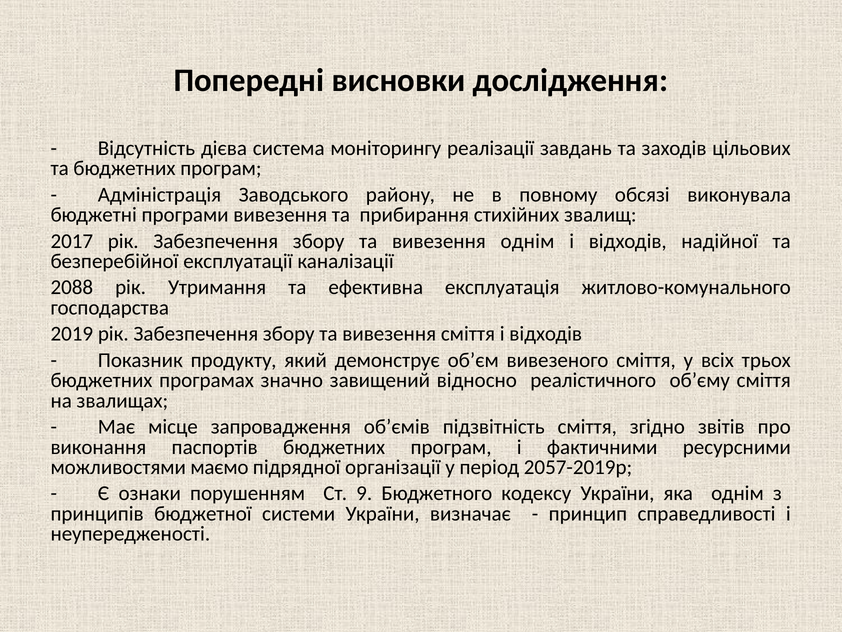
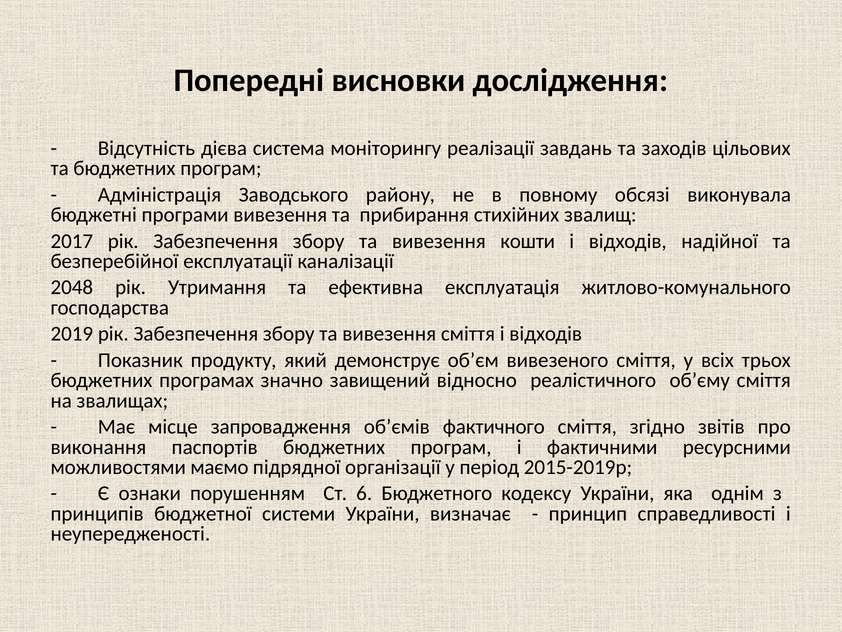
вивезення однім: однім -> кошти
2088: 2088 -> 2048
підзвітність: підзвітність -> фактичного
2057-2019р: 2057-2019р -> 2015-2019р
9: 9 -> 6
